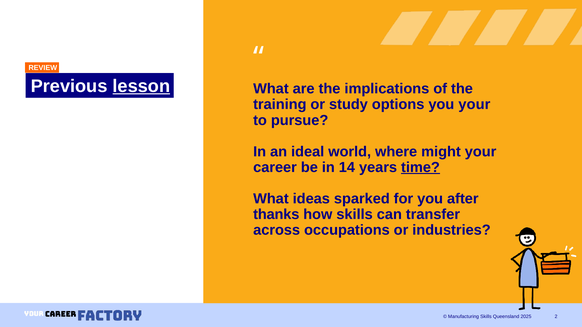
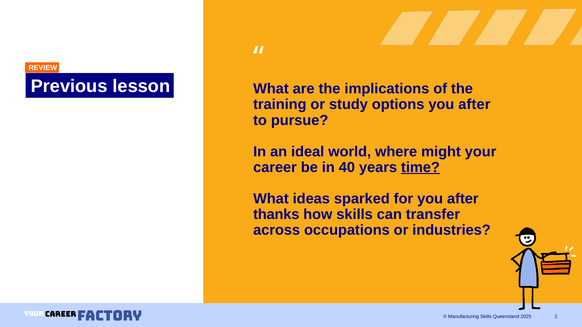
lesson underline: present -> none
options you your: your -> after
14: 14 -> 40
